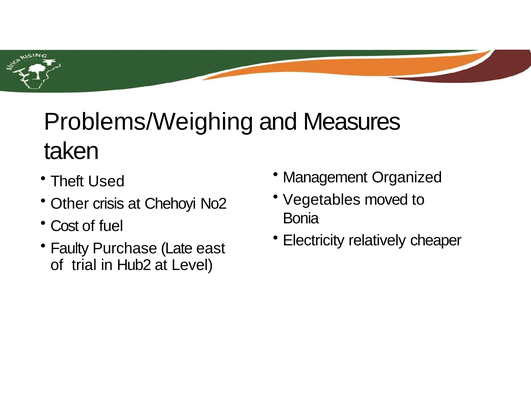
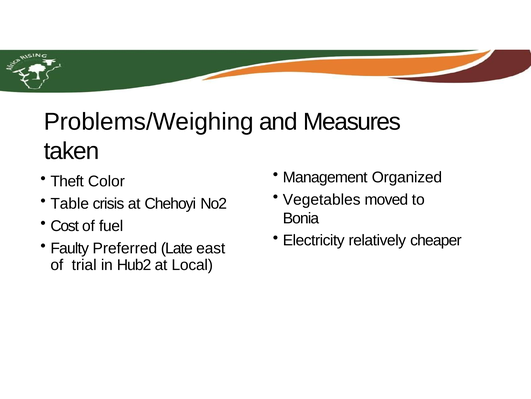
Used: Used -> Color
Other: Other -> Table
Purchase: Purchase -> Preferred
Level: Level -> Local
